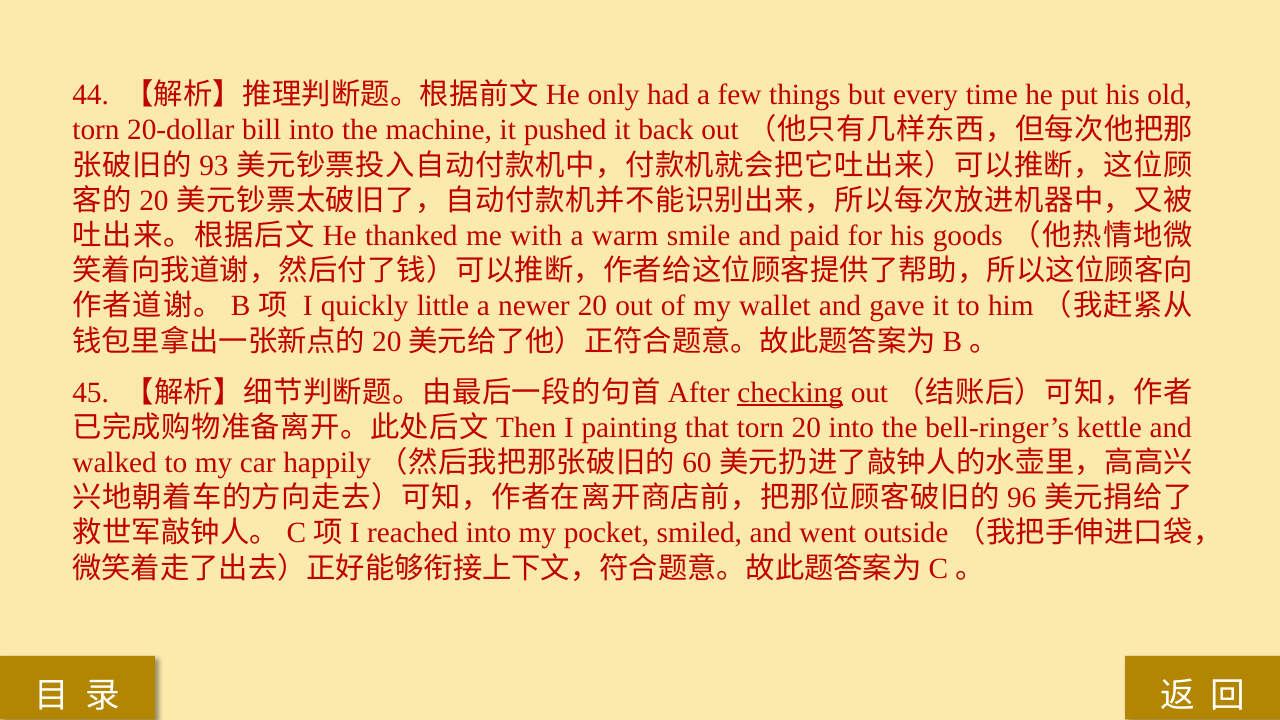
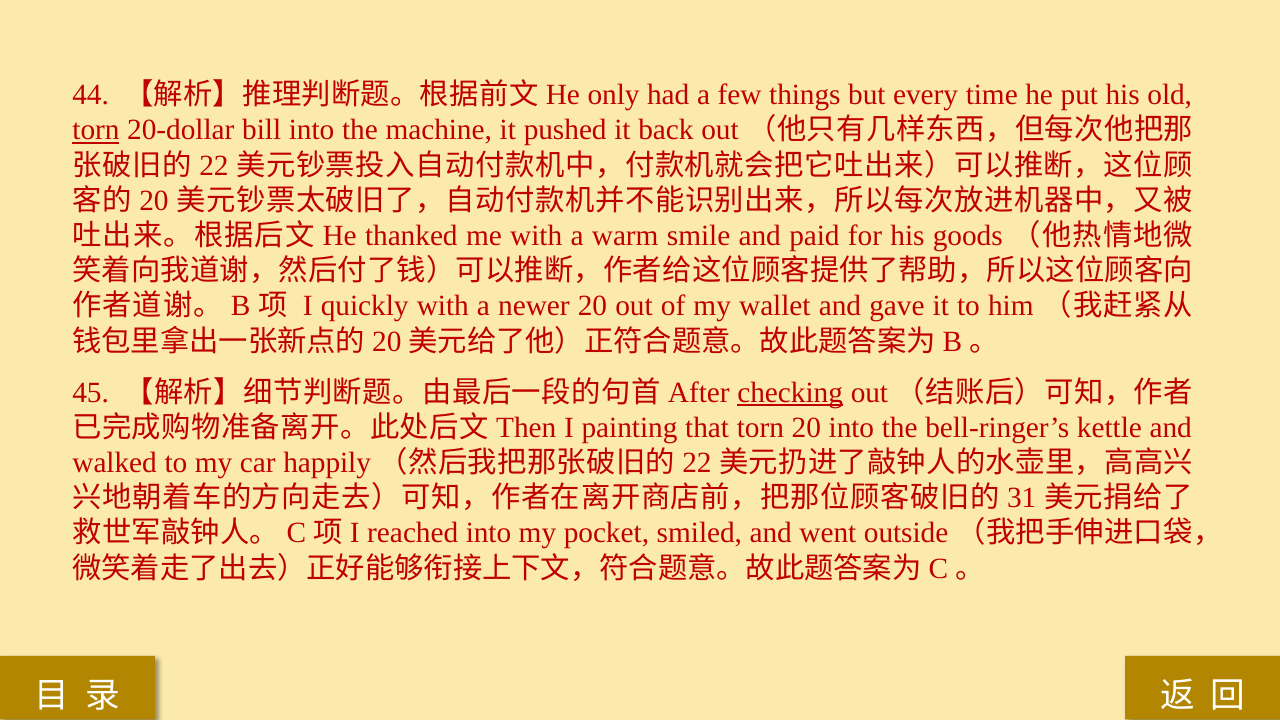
torn at (96, 130) underline: none -> present
93 at (214, 165): 93 -> 22
quickly little: little -> with
60 at (697, 463): 60 -> 22
96: 96 -> 31
